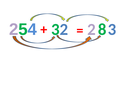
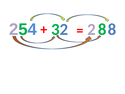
3 at (112, 29): 3 -> 8
